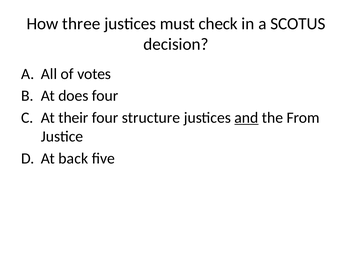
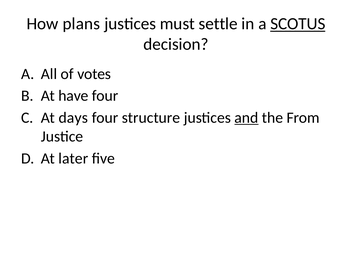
three: three -> plans
check: check -> settle
SCOTUS underline: none -> present
does: does -> have
their: their -> days
back: back -> later
